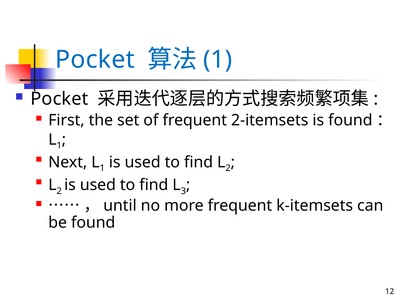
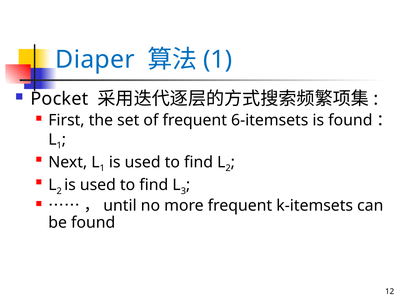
Pocket at (95, 59): Pocket -> Diaper
2-itemsets: 2-itemsets -> 6-itemsets
